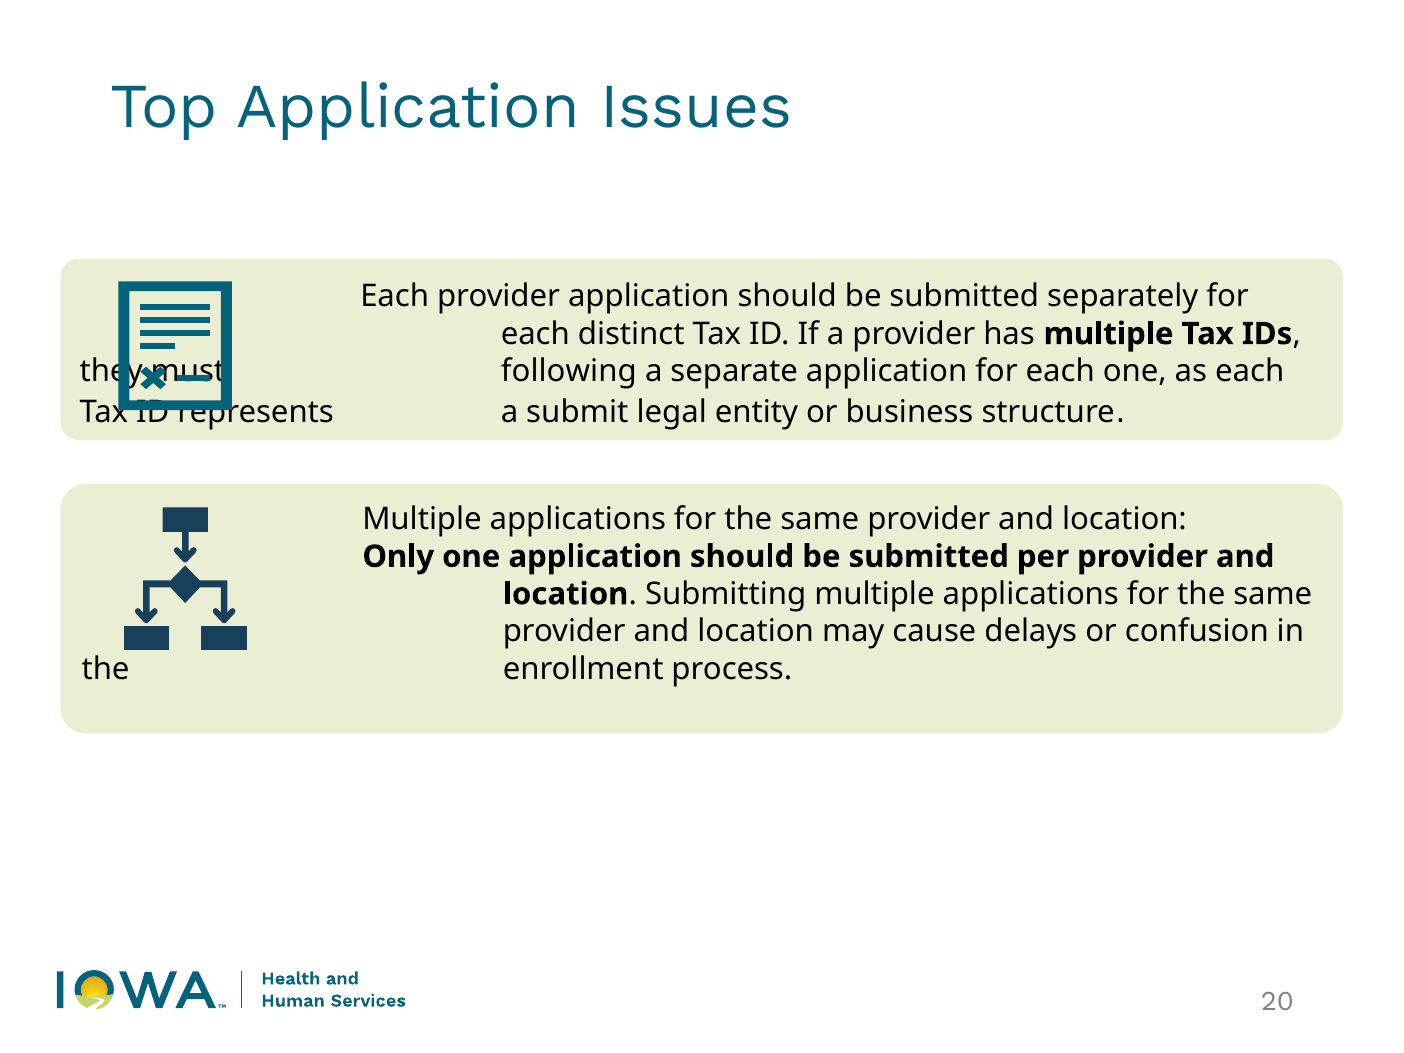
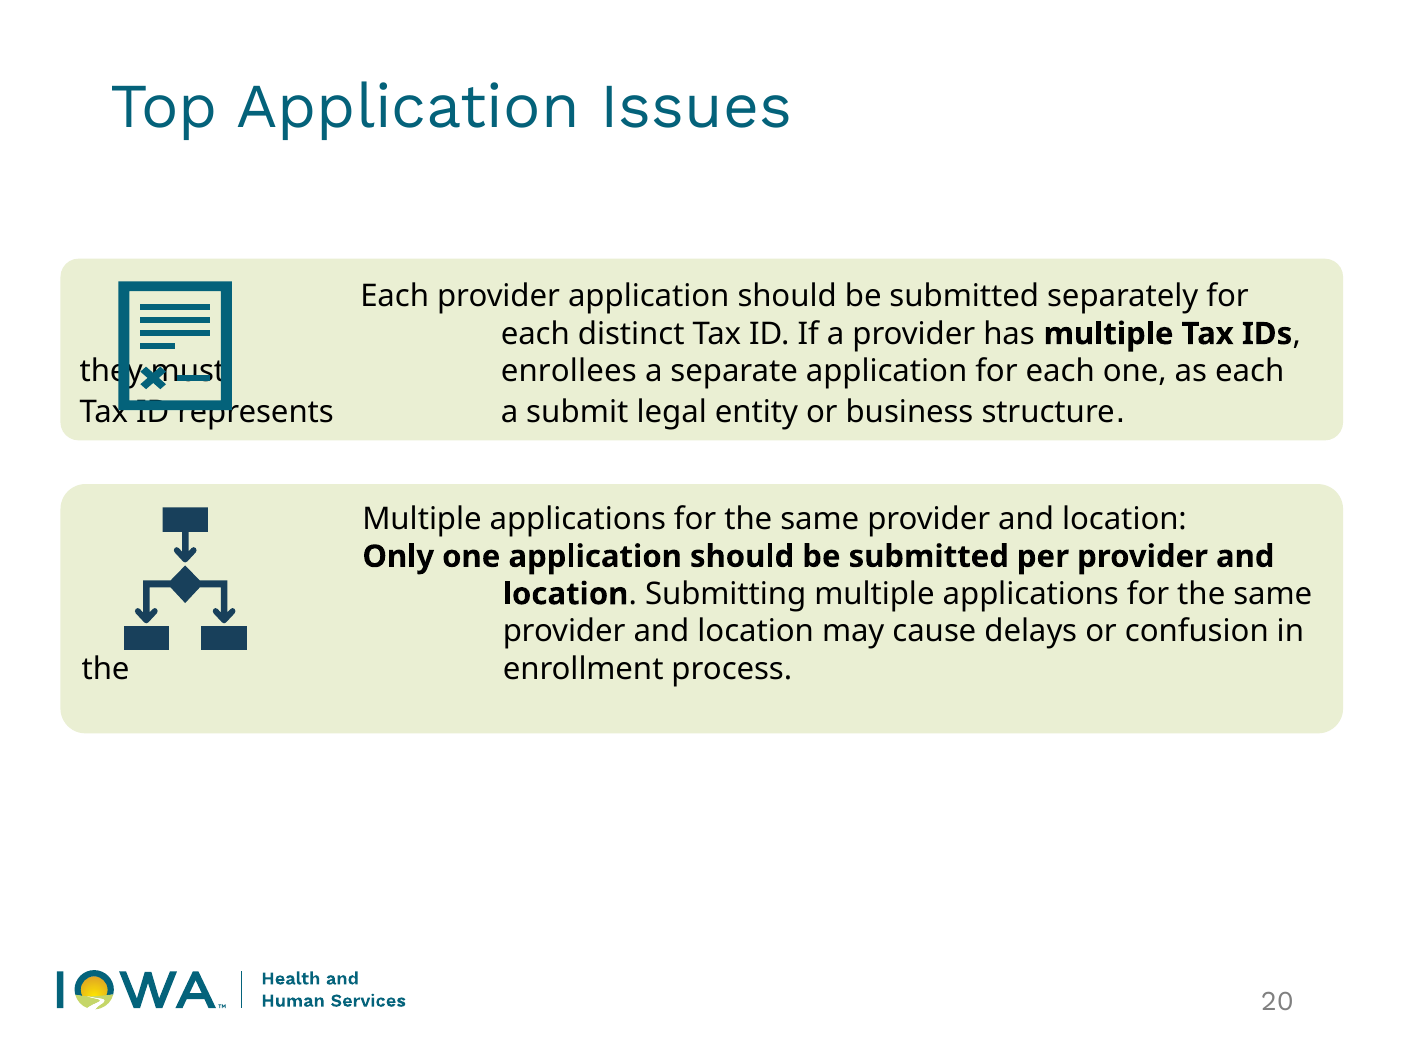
following: following -> enrollees
